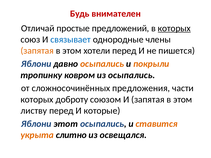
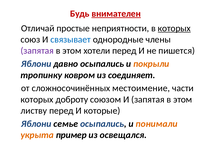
внимателен underline: none -> present
предложений: предложений -> неприятности
запятая at (37, 51) colour: orange -> purple
осыпались at (102, 64) colour: orange -> black
из осыпались: осыпались -> соединяет
предложения: предложения -> местоимение
этот: этот -> семье
ставится: ставится -> понимали
слитно: слитно -> пример
